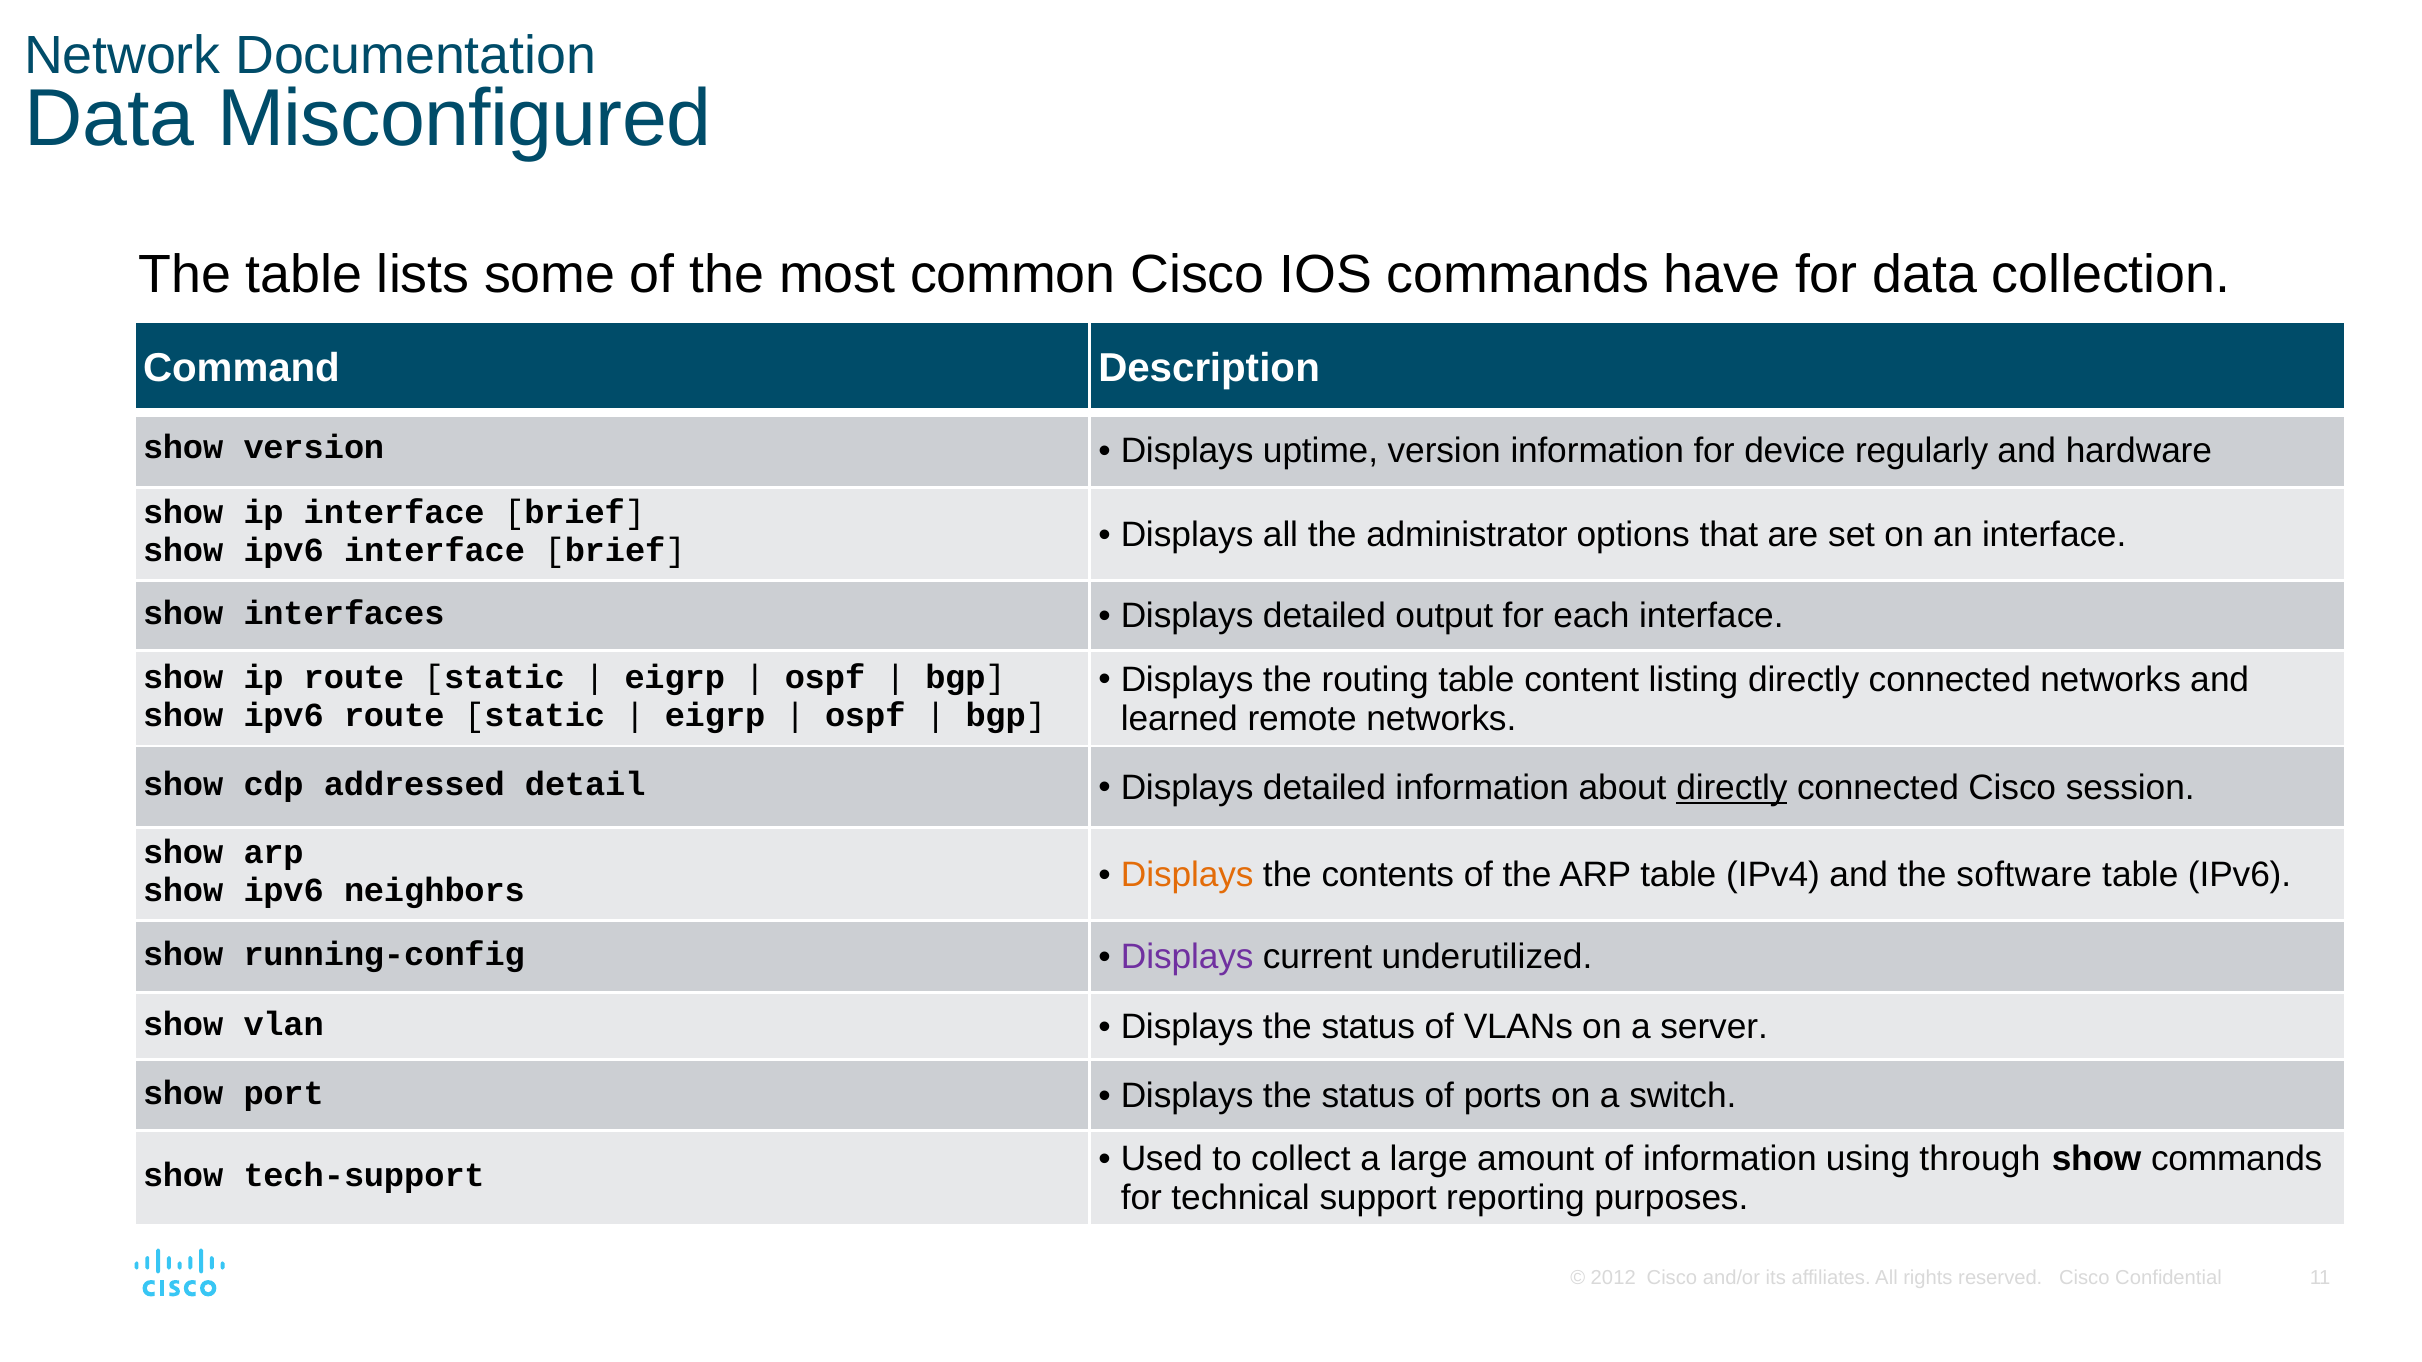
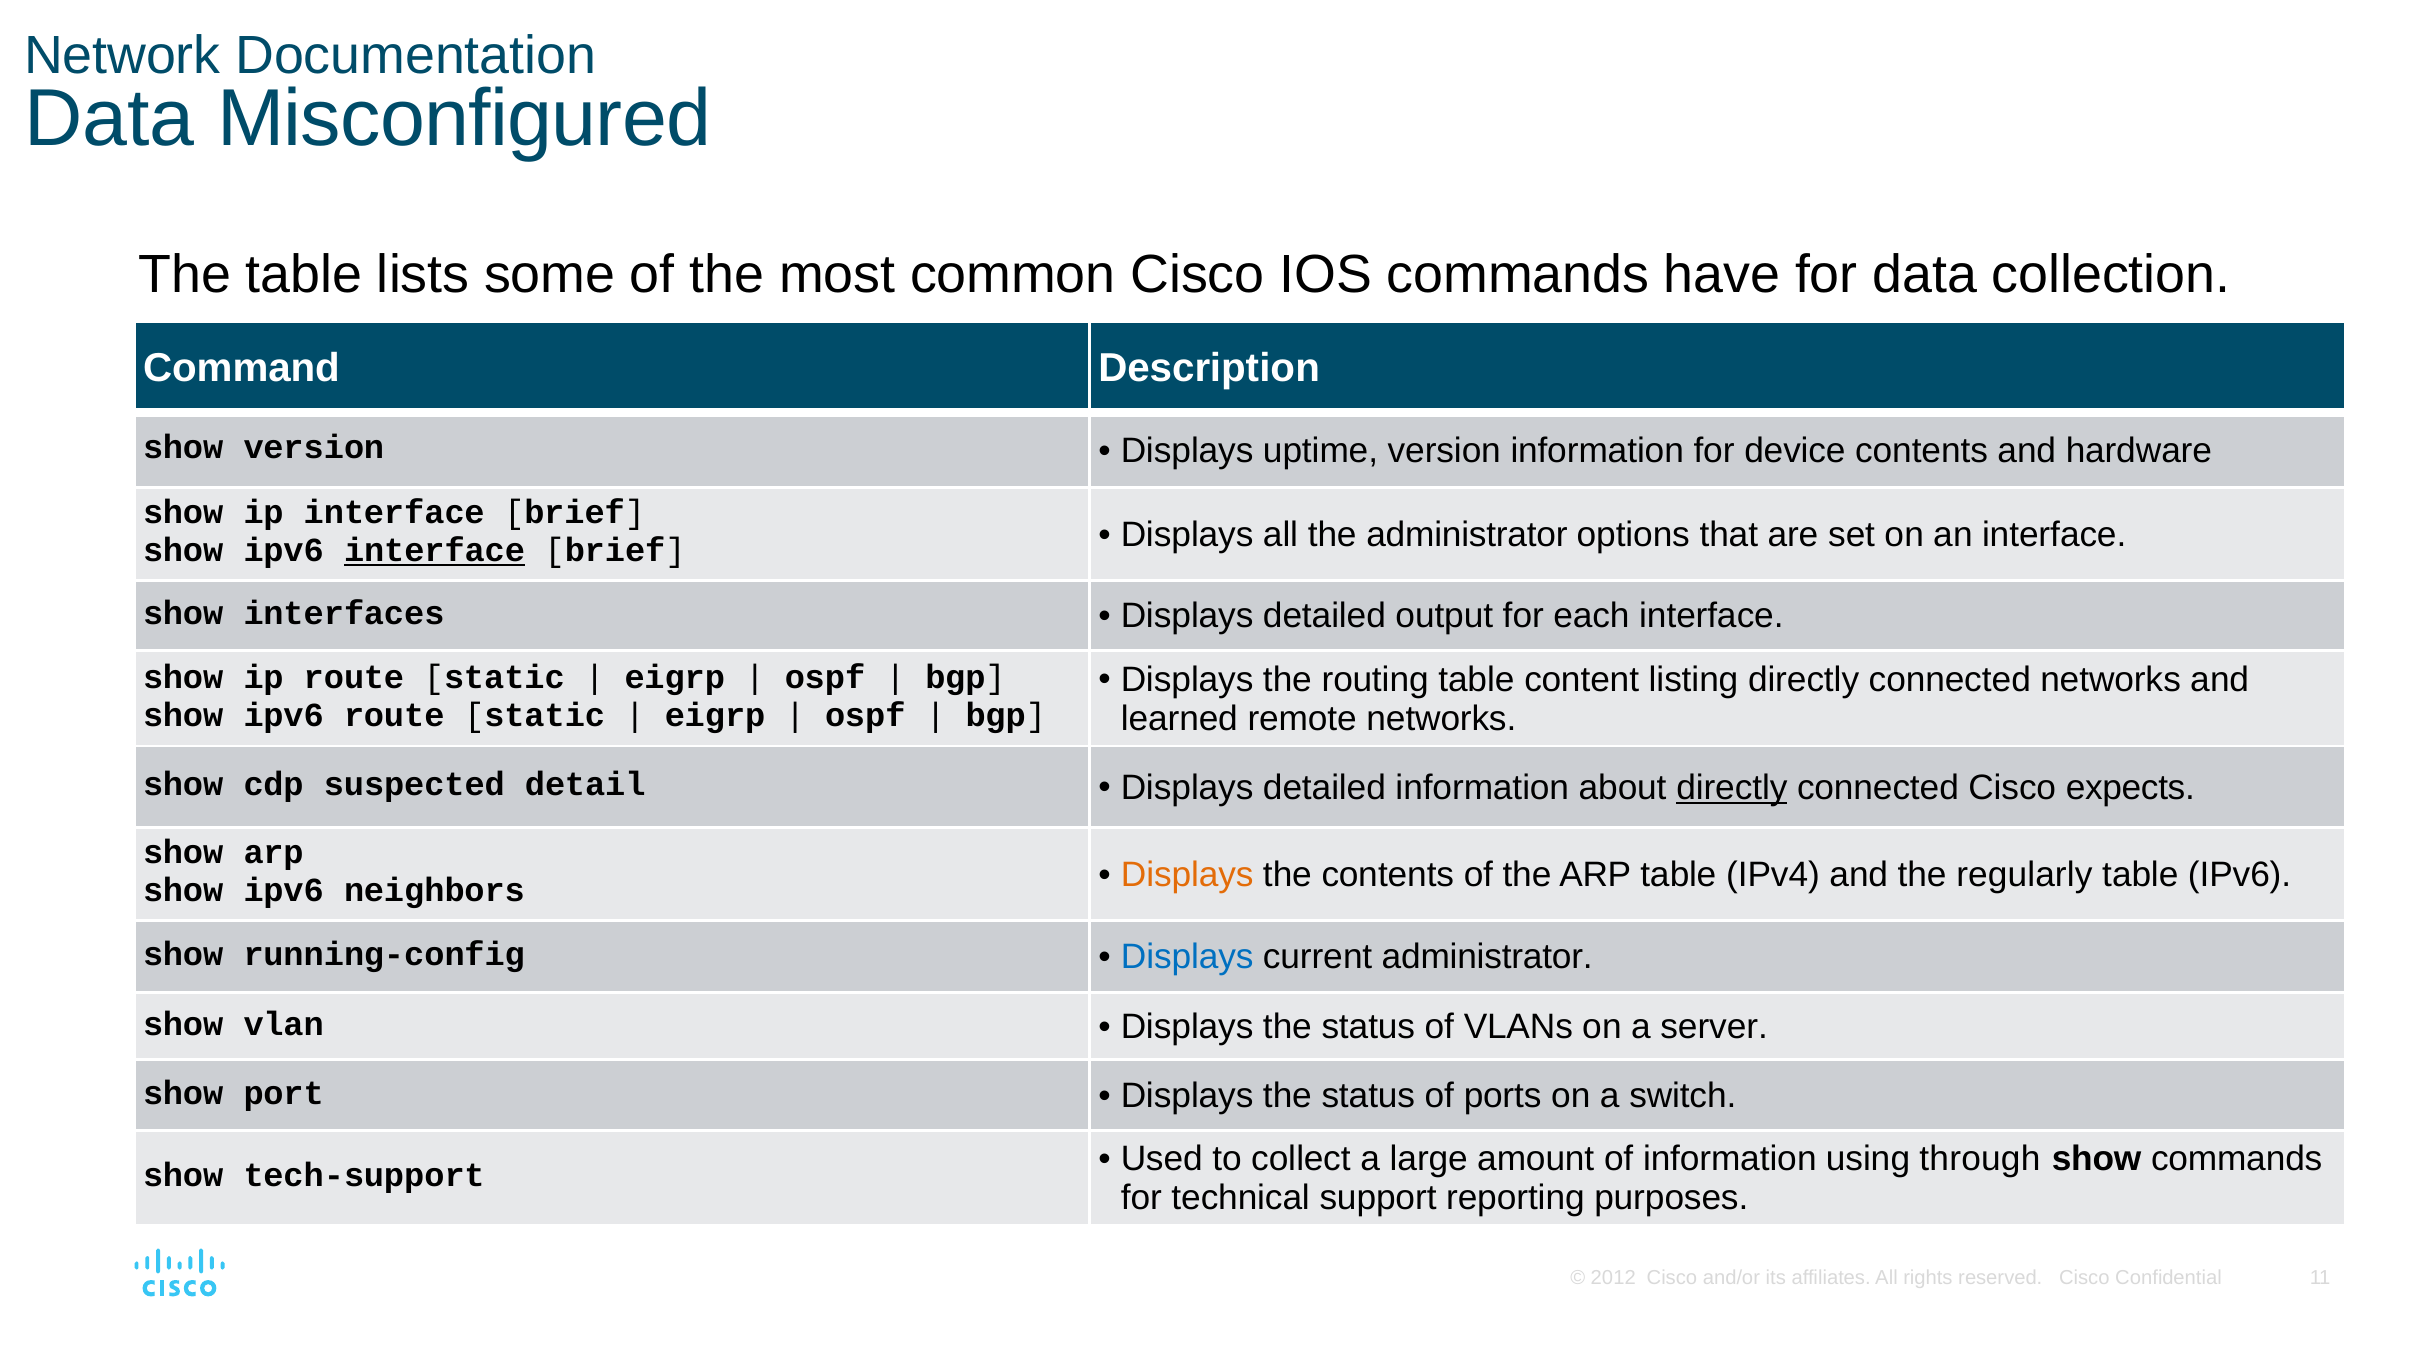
device regularly: regularly -> contents
interface at (435, 551) underline: none -> present
addressed: addressed -> suspected
session: session -> expects
software: software -> regularly
Displays at (1187, 958) colour: purple -> blue
current underutilized: underutilized -> administrator
